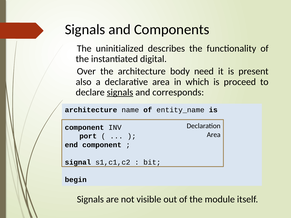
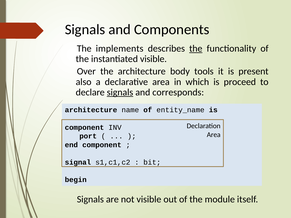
uninitialized: uninitialized -> implements
the at (196, 49) underline: none -> present
instantiated digital: digital -> visible
need: need -> tools
